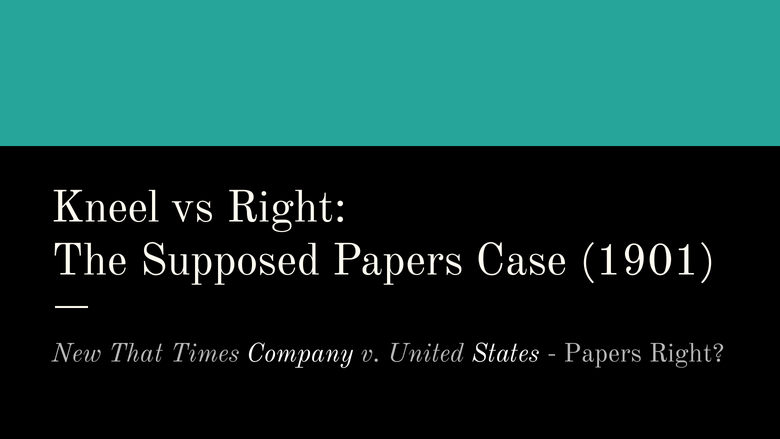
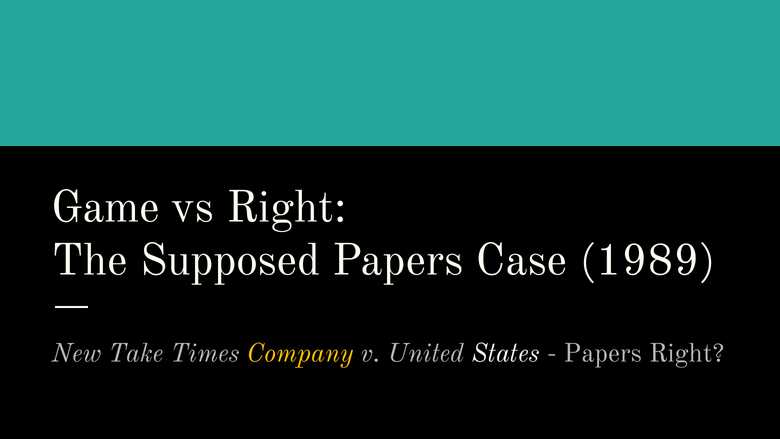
Kneel: Kneel -> Game
1901: 1901 -> 1989
That: That -> Take
Company colour: white -> yellow
